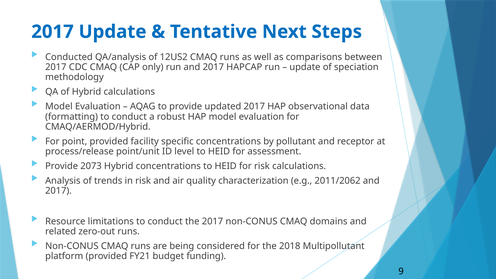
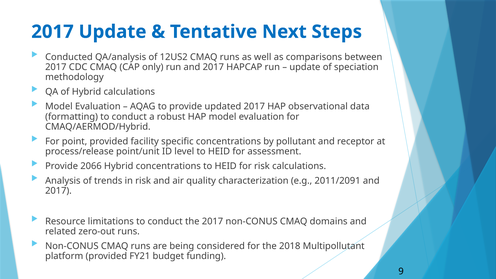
2073: 2073 -> 2066
2011/2062: 2011/2062 -> 2011/2091
